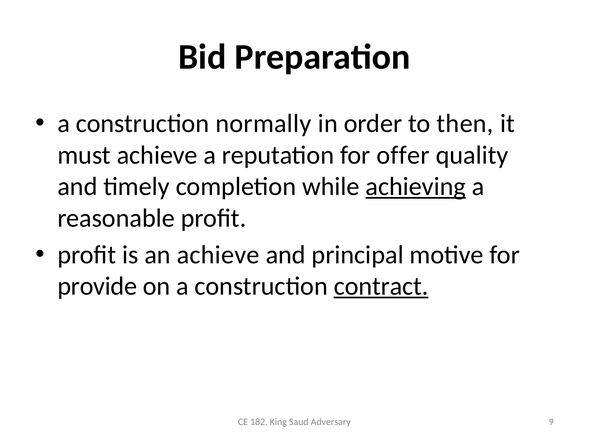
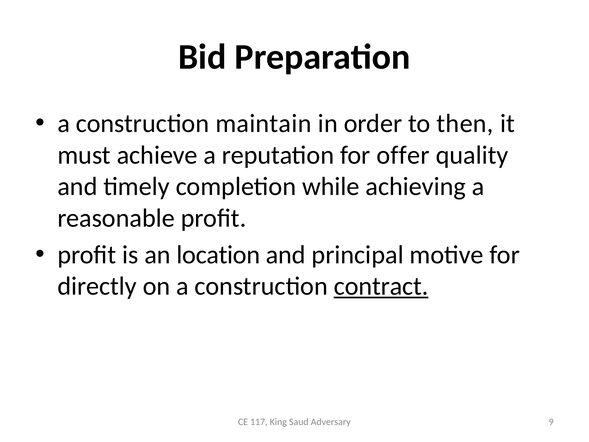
normally: normally -> maintain
achieving underline: present -> none
an achieve: achieve -> location
provide: provide -> directly
182: 182 -> 117
